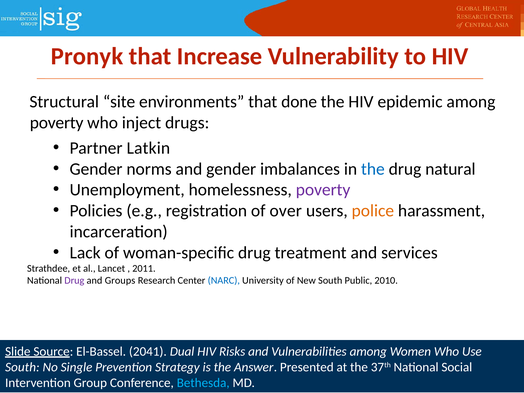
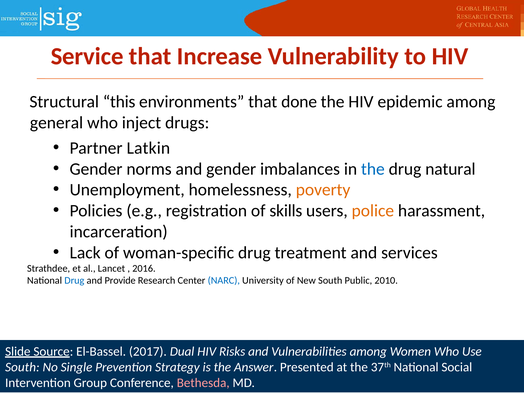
Pronyk: Pronyk -> Service
site: site -> this
poverty at (57, 123): poverty -> general
poverty at (323, 190) colour: purple -> orange
over: over -> skills
2011: 2011 -> 2016
Drug at (74, 280) colour: purple -> blue
Groups: Groups -> Provide
2041: 2041 -> 2017
Bethesda colour: light blue -> pink
